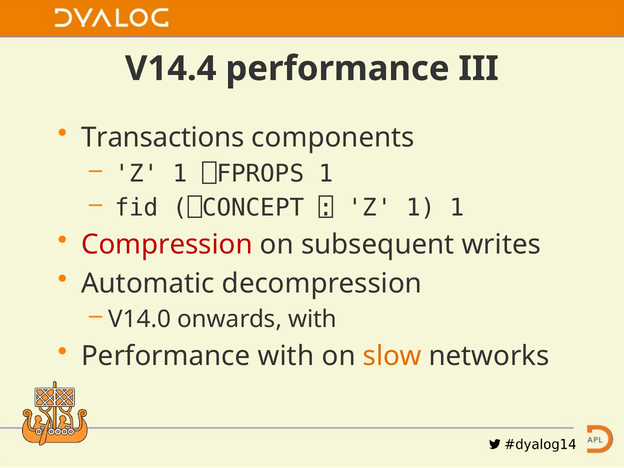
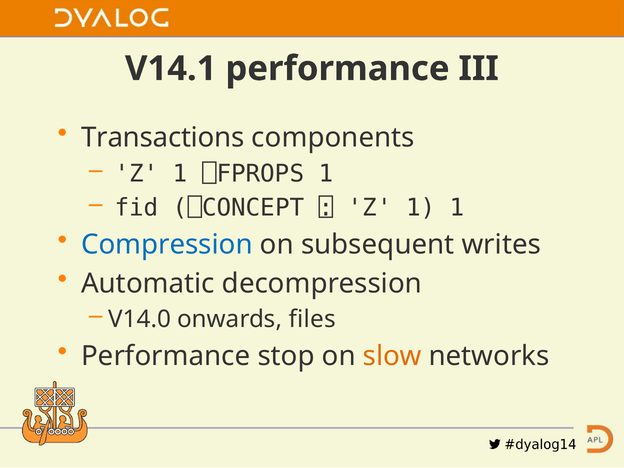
V14.4: V14.4 -> V14.1
Compression colour: red -> blue
onwards with: with -> files
Performance with: with -> stop
